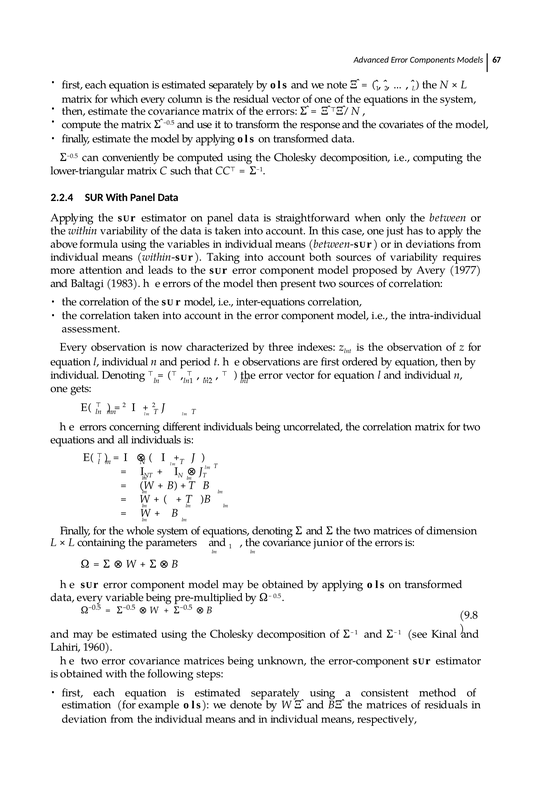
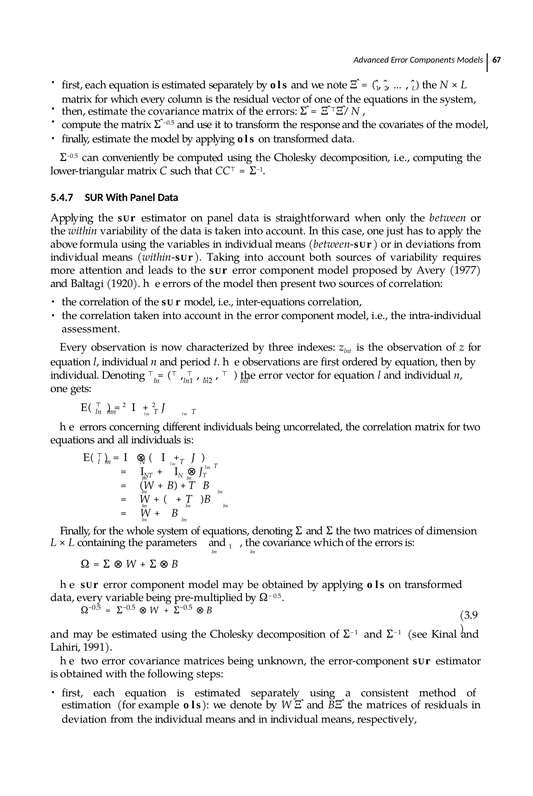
2.2.4: 2.2.4 -> 5.4.7
1983: 1983 -> 1920
covariance junior: junior -> which
9.8: 9.8 -> 3.9
1960: 1960 -> 1991
